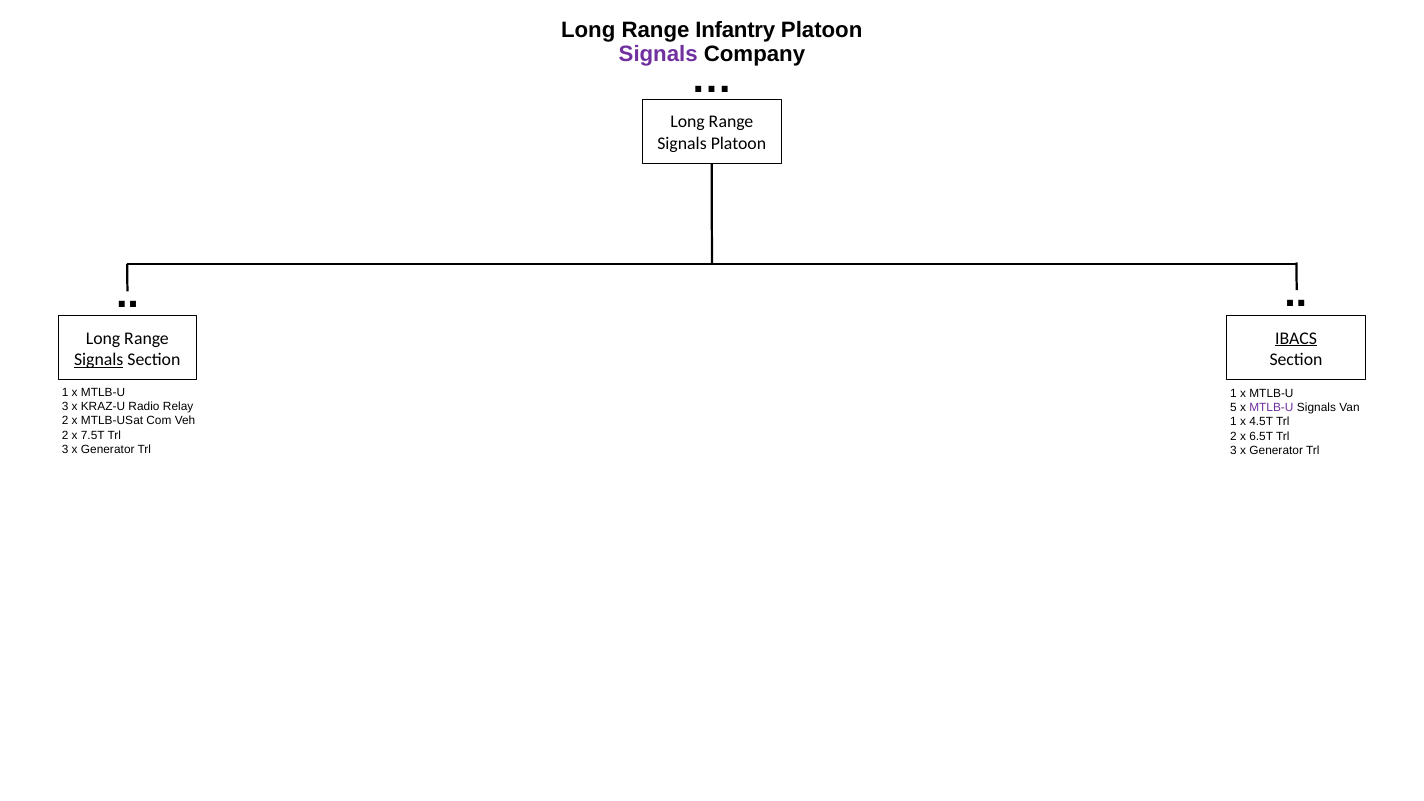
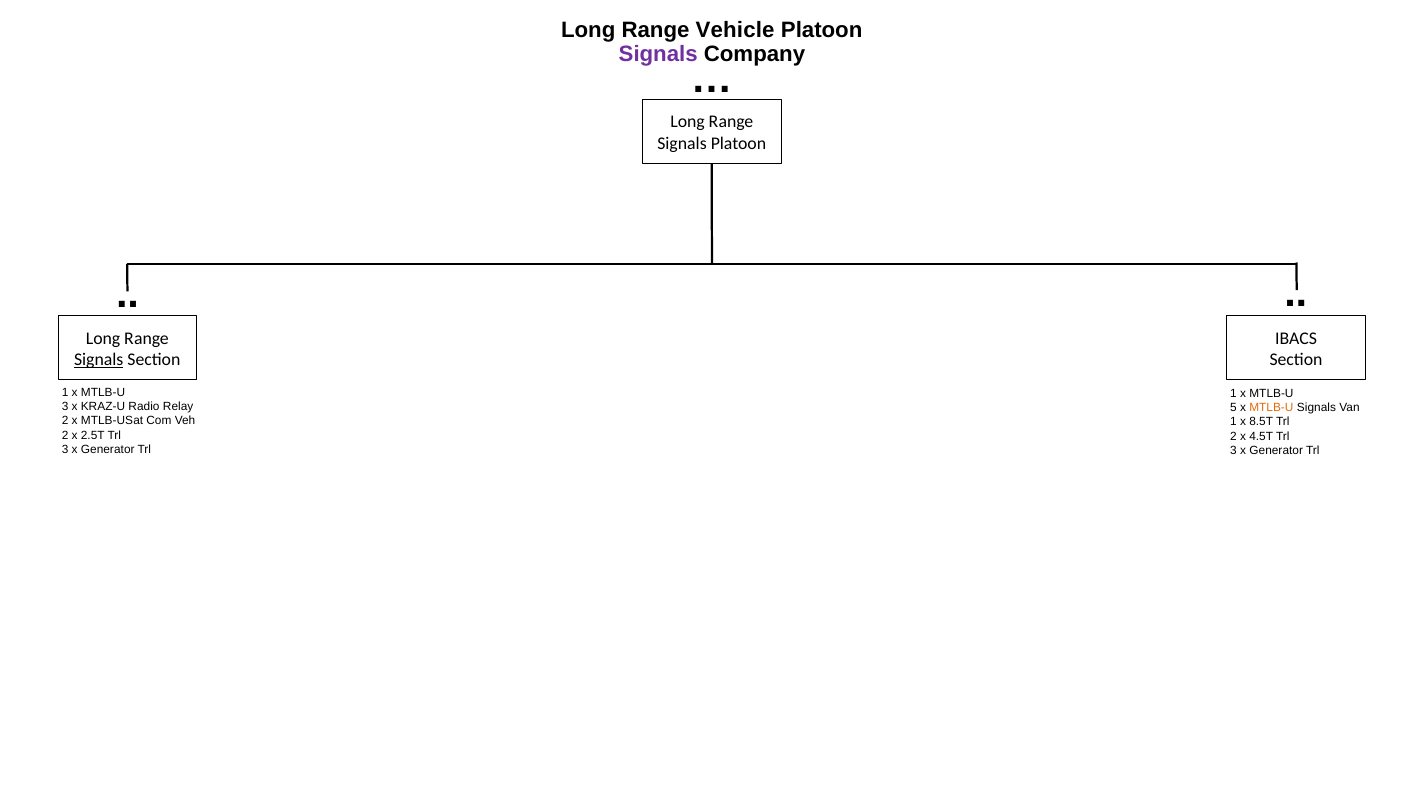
Infantry: Infantry -> Vehicle
IBACS underline: present -> none
MTLB-U at (1271, 408) colour: purple -> orange
4.5T: 4.5T -> 8.5T
7.5T: 7.5T -> 2.5T
6.5T: 6.5T -> 4.5T
